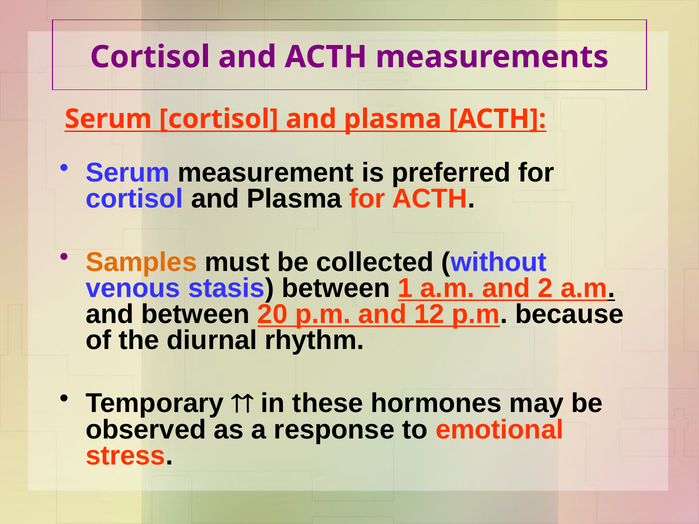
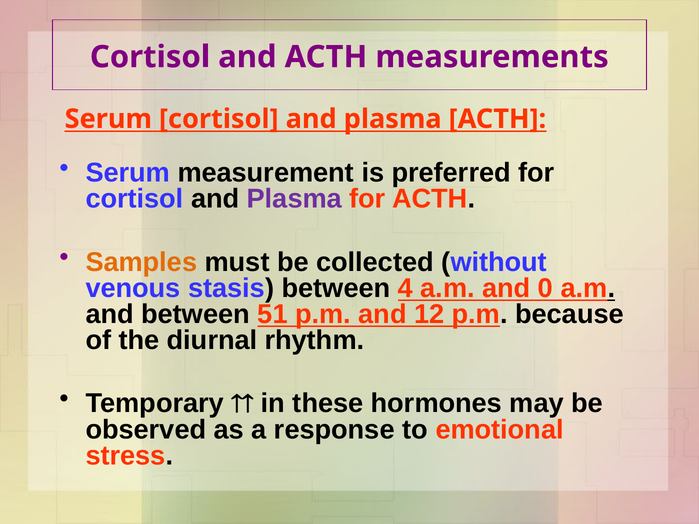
Plasma at (294, 199) colour: black -> purple
1: 1 -> 4
2: 2 -> 0
20: 20 -> 51
